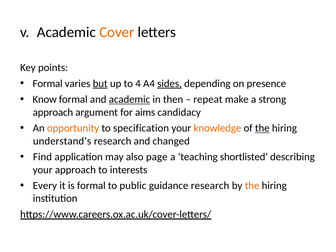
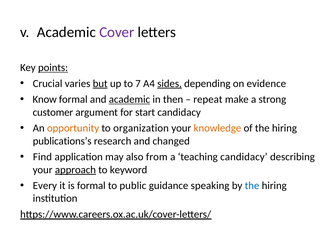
Cover colour: orange -> purple
points underline: none -> present
Formal at (48, 84): Formal -> Crucial
4: 4 -> 7
presence: presence -> evidence
approach at (53, 112): approach -> customer
aims: aims -> start
specification: specification -> organization
the at (262, 128) underline: present -> none
understand’s: understand’s -> publications’s
page: page -> from
teaching shortlisted: shortlisted -> candidacy
approach at (75, 170) underline: none -> present
interests: interests -> keyword
guidance research: research -> speaking
the at (252, 186) colour: orange -> blue
